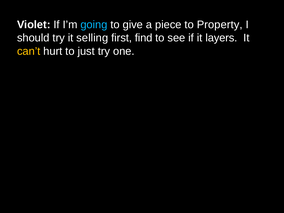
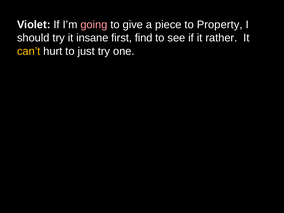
going colour: light blue -> pink
selling: selling -> insane
layers: layers -> rather
